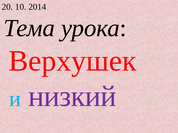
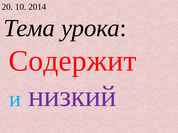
Верхушек: Верхушек -> Содержит
